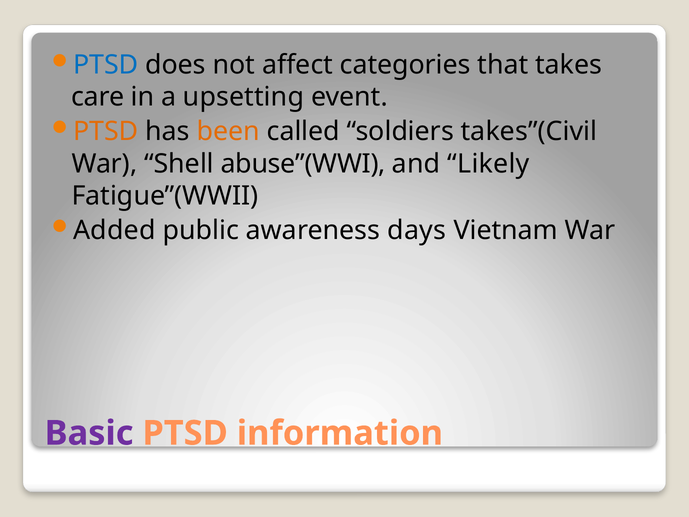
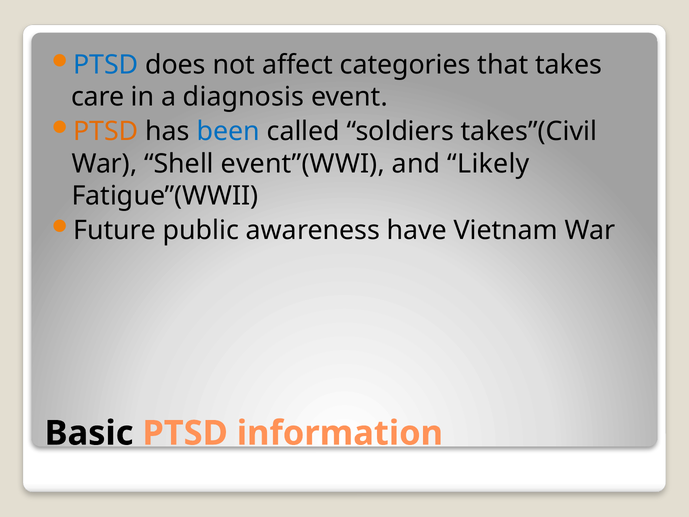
upsetting: upsetting -> diagnosis
been colour: orange -> blue
abuse”(WWI: abuse”(WWI -> event”(WWI
Added: Added -> Future
days: days -> have
Basic colour: purple -> black
